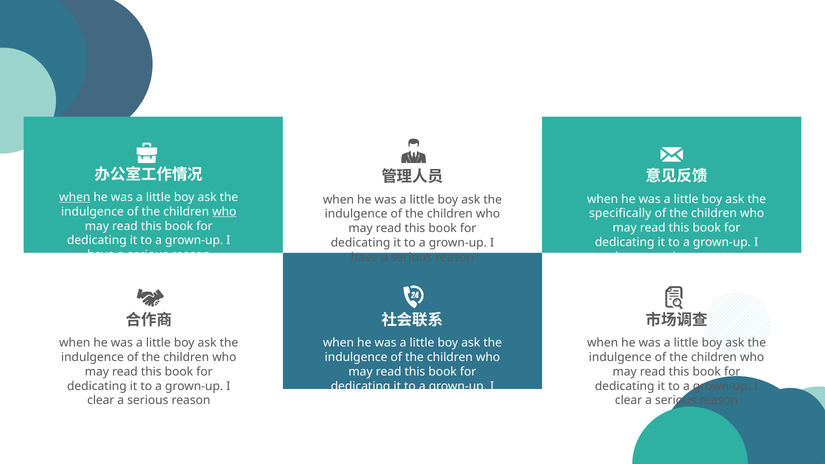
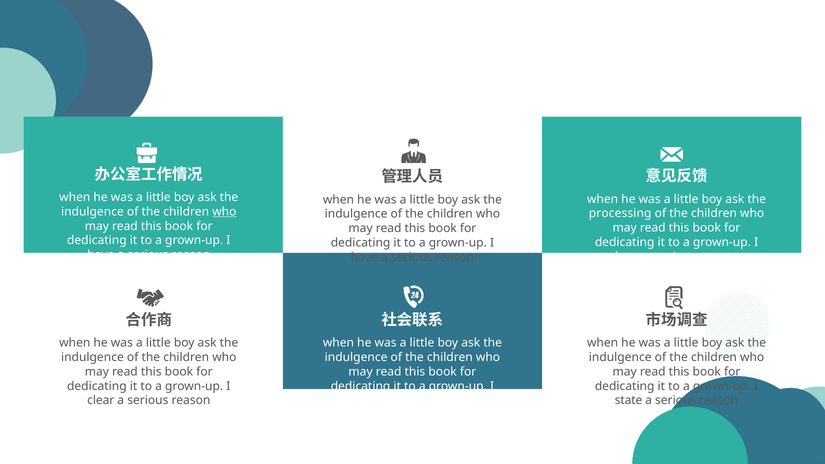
when at (75, 197) underline: present -> none
specifically: specifically -> processing
clear at (629, 401): clear -> state
